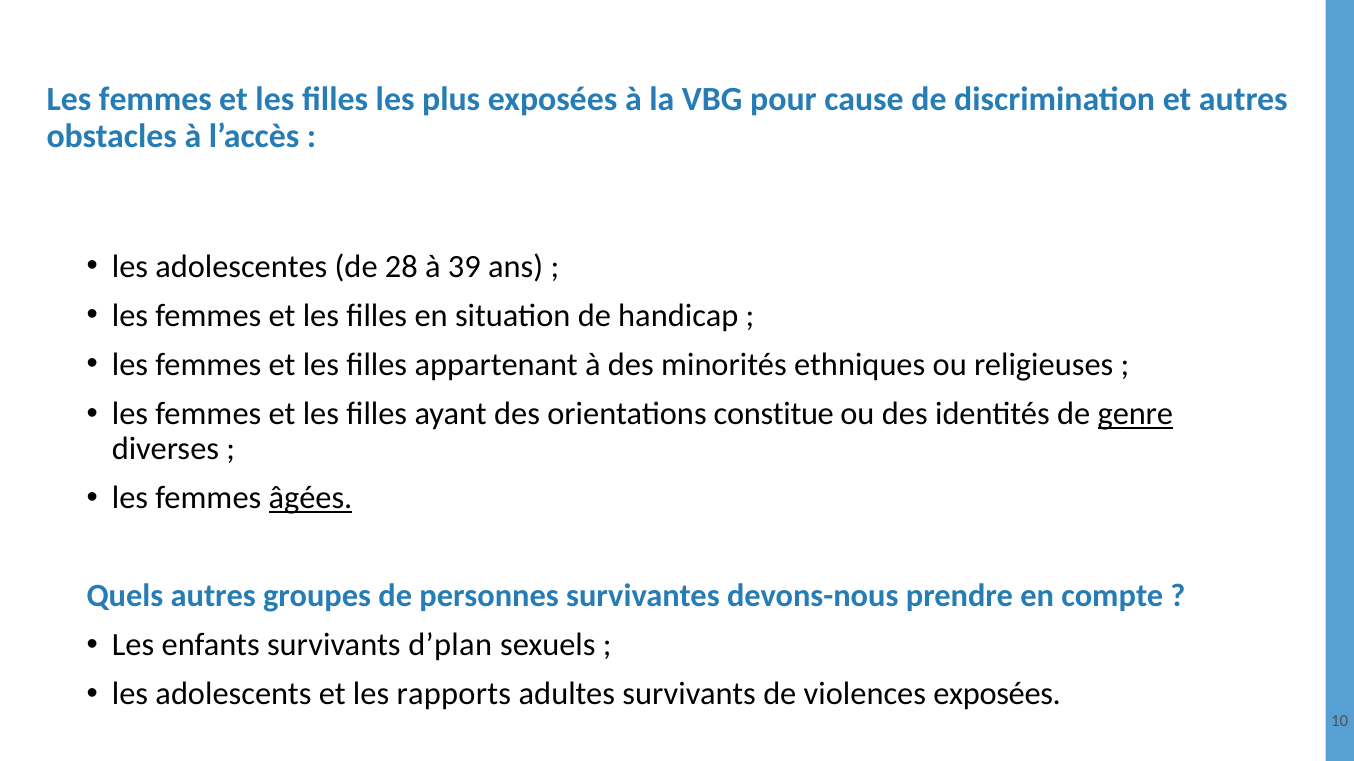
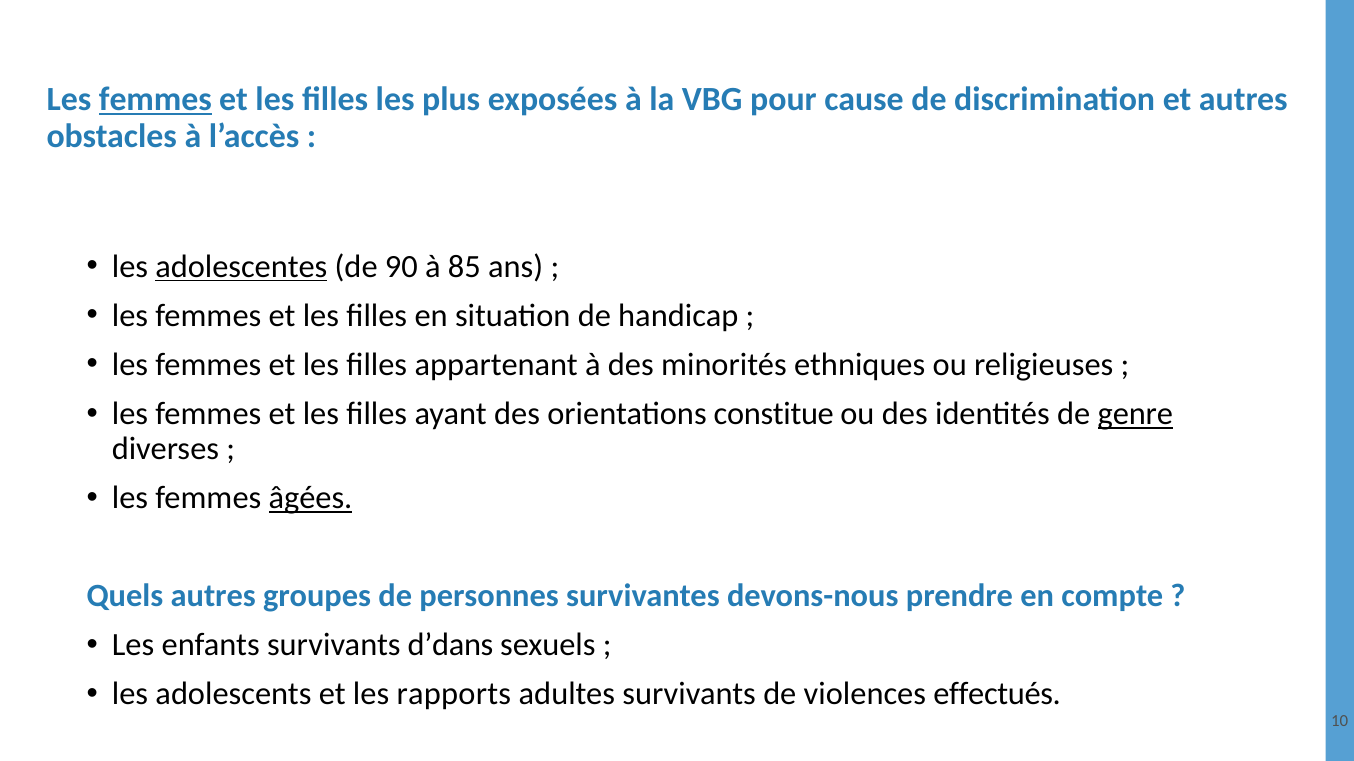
femmes at (155, 100) underline: none -> present
adolescentes underline: none -> present
28: 28 -> 90
39: 39 -> 85
d’plan: d’plan -> d’dans
violences exposées: exposées -> effectués
